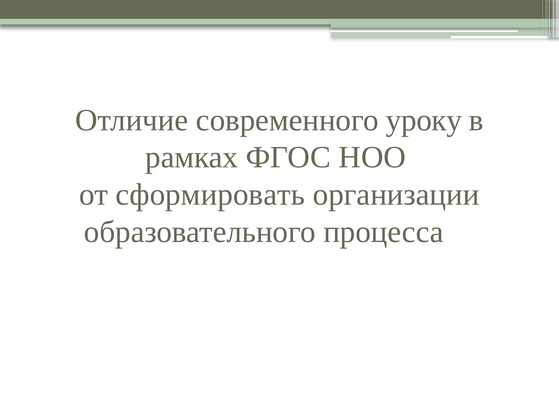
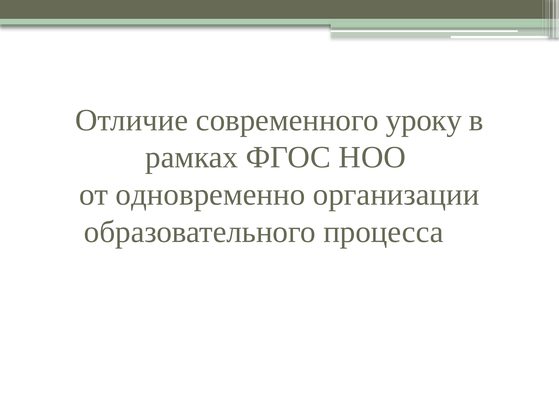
сформировать: сформировать -> одновременно
